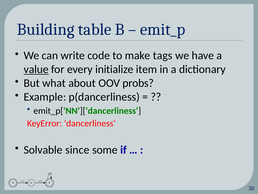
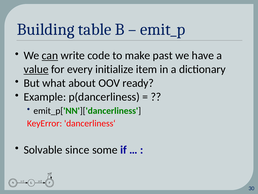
can underline: none -> present
tags: tags -> past
probs: probs -> ready
